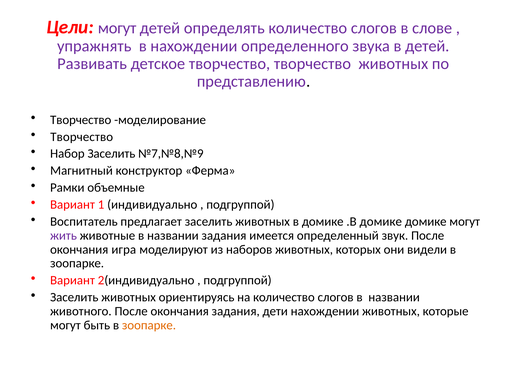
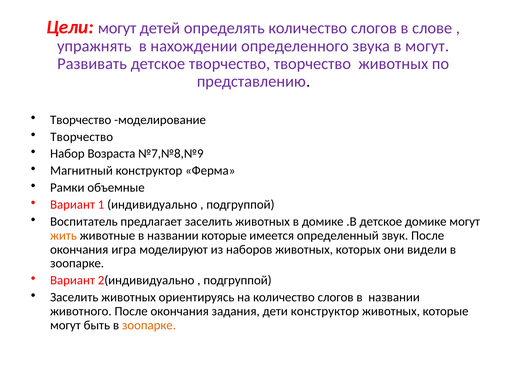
в детей: детей -> могут
Набор Заселить: Заселить -> Возраста
.В домике: домике -> детское
жить colour: purple -> orange
названии задания: задания -> которые
дети нахождении: нахождении -> конструктор
